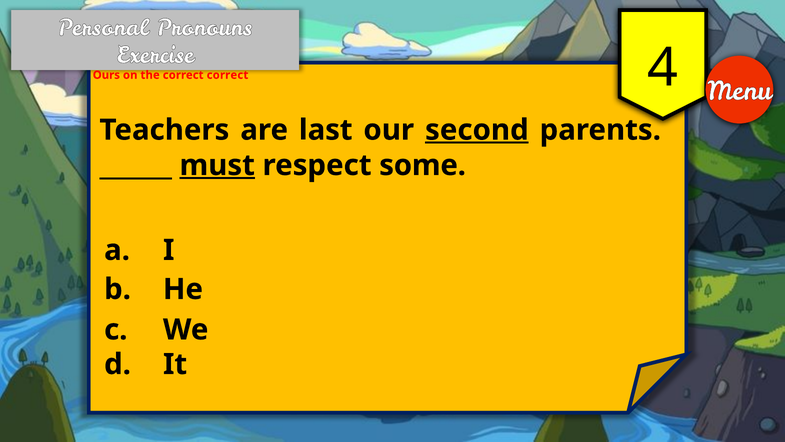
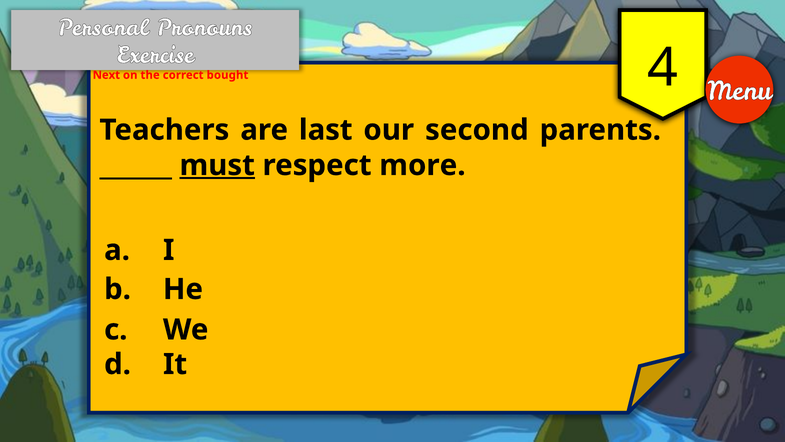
Ours: Ours -> Next
correct correct: correct -> bought
second underline: present -> none
some: some -> more
